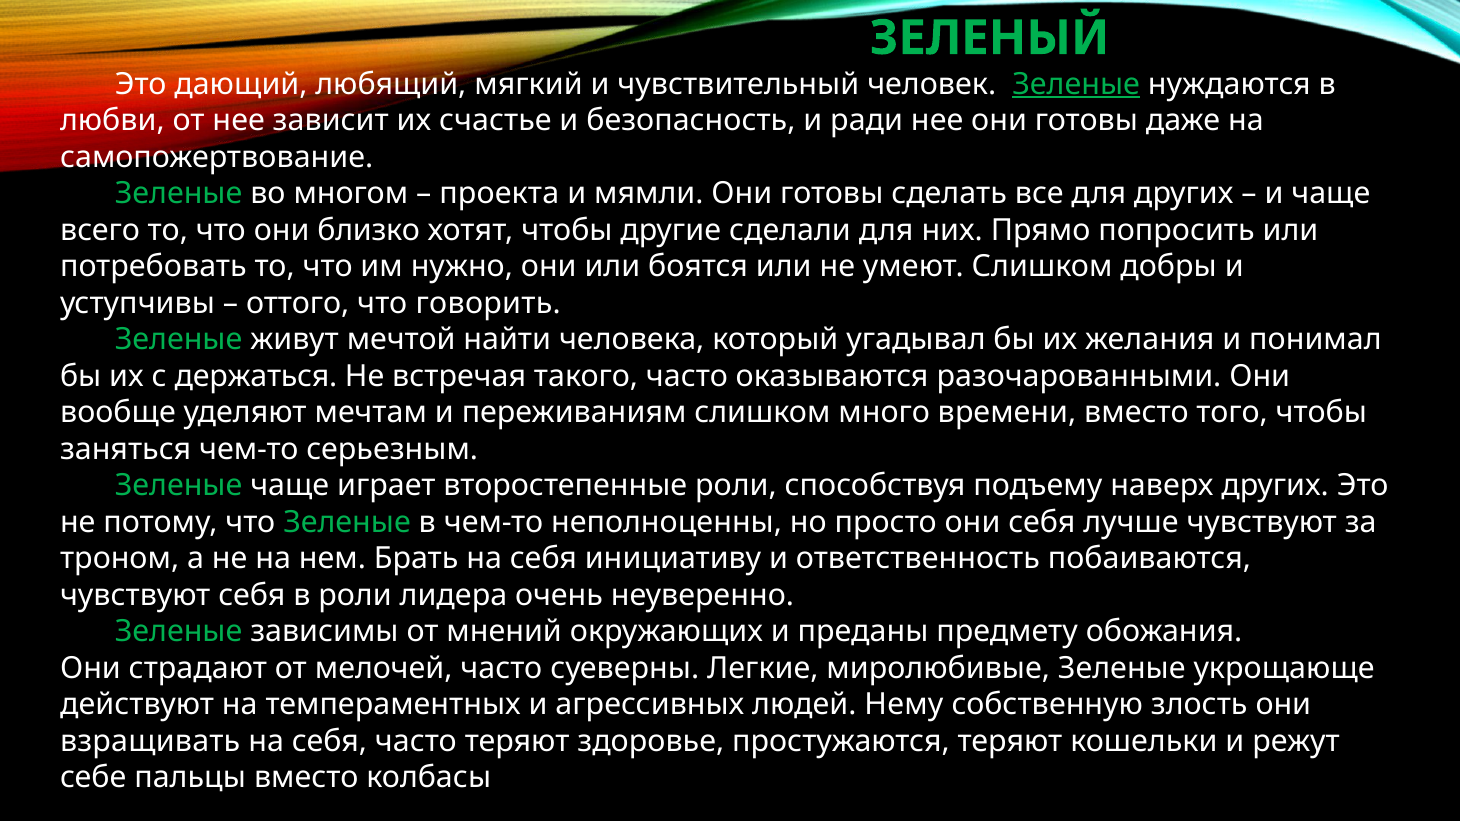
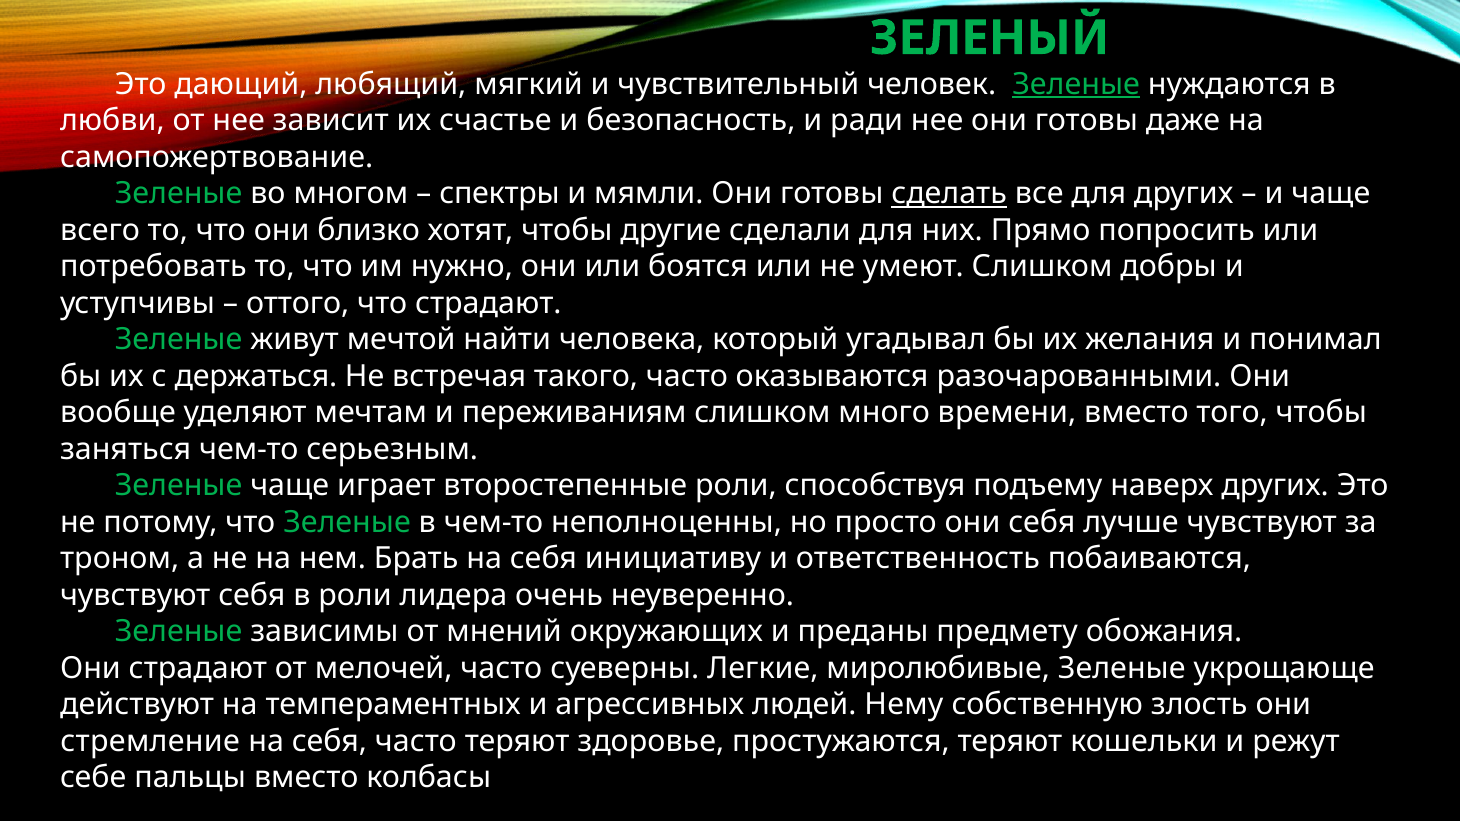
проекта: проекта -> спектры
сделать underline: none -> present
что говорить: говорить -> страдают
взращивать: взращивать -> стремление
